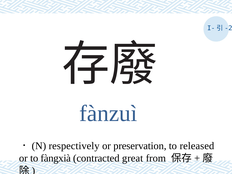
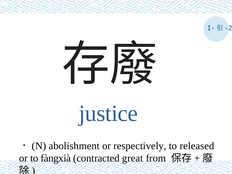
fànzuì: fànzuì -> justice
respectively: respectively -> abolishment
preservation: preservation -> respectively
